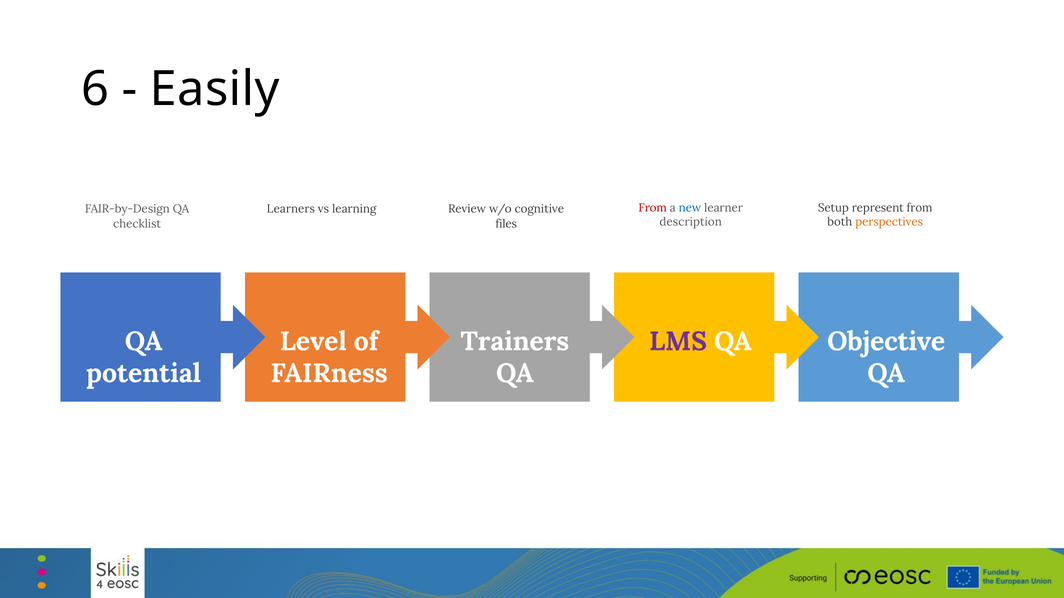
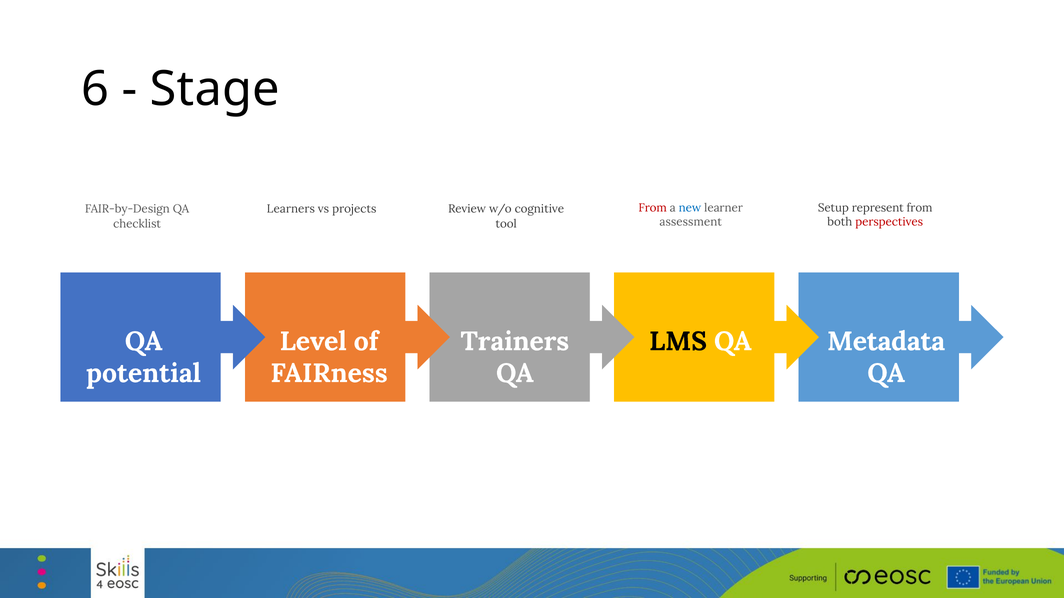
Easily: Easily -> Stage
learning: learning -> projects
description: description -> assessment
perspectives colour: orange -> red
files: files -> tool
LMS colour: purple -> black
Objective: Objective -> Metadata
